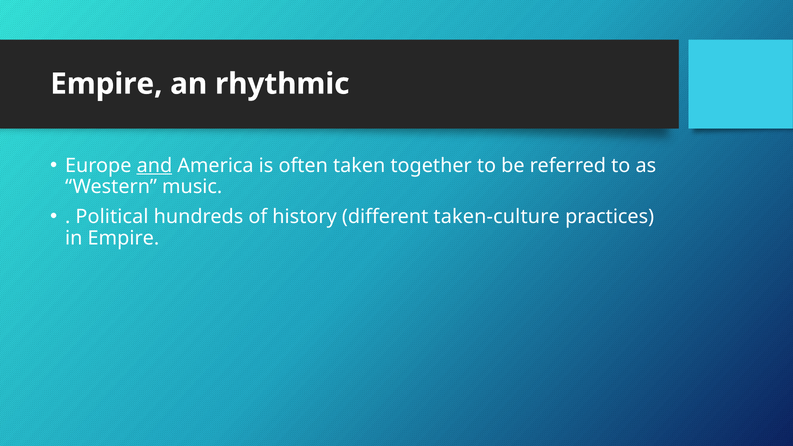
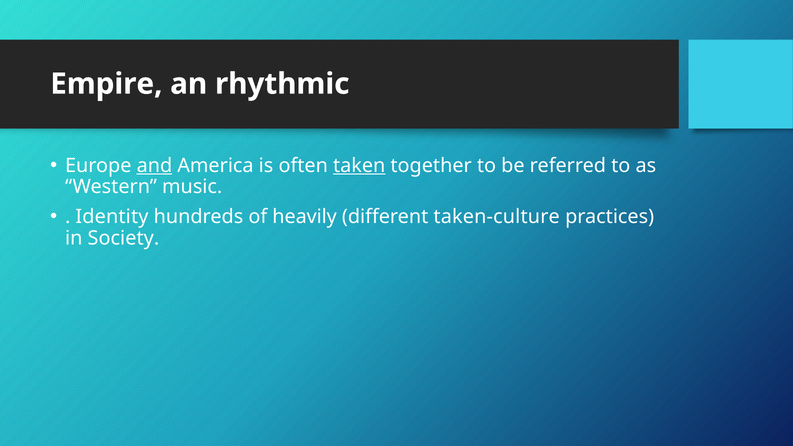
taken underline: none -> present
Political: Political -> Identity
history: history -> heavily
in Empire: Empire -> Society
